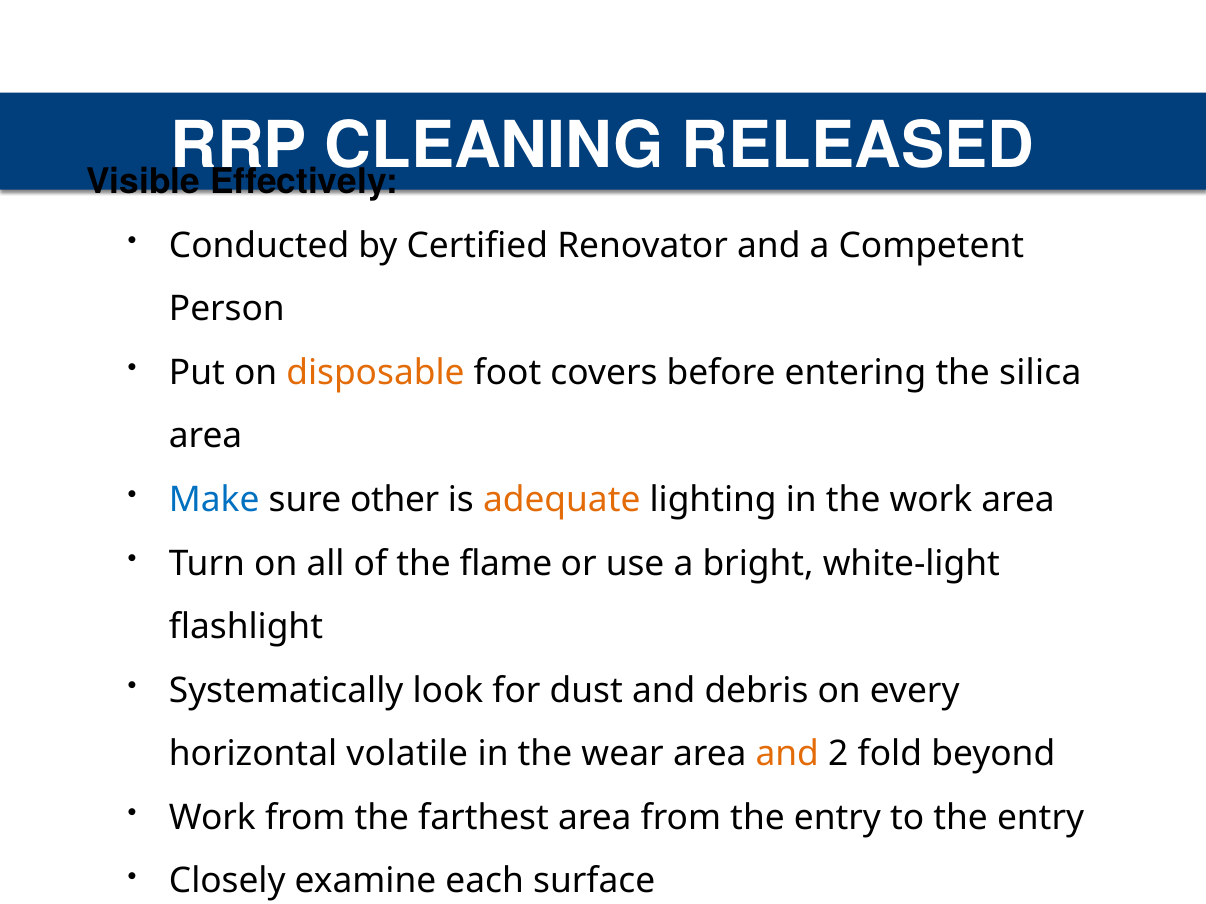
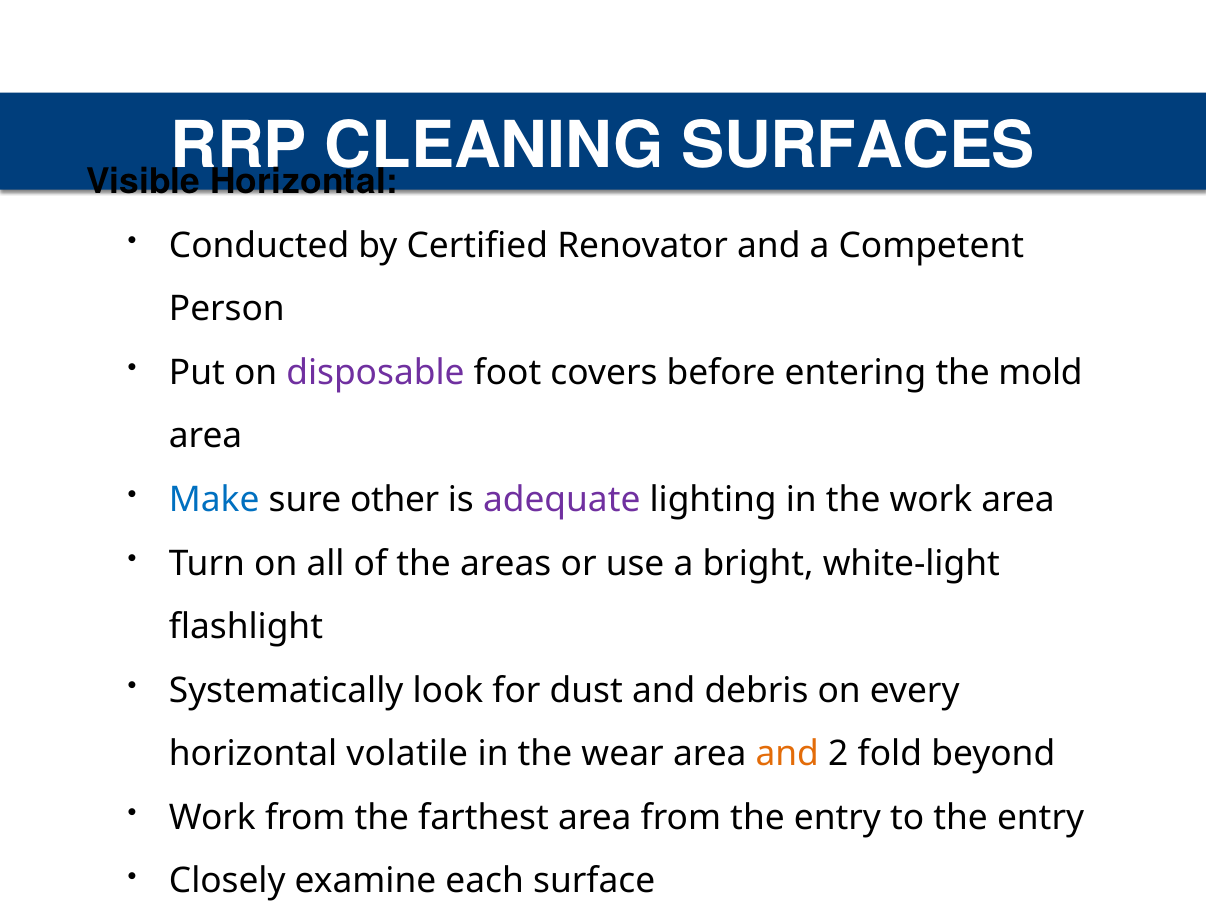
RELEASED: RELEASED -> SURFACES
Visible Effectively: Effectively -> Horizontal
disposable colour: orange -> purple
silica: silica -> mold
adequate colour: orange -> purple
flame: flame -> areas
